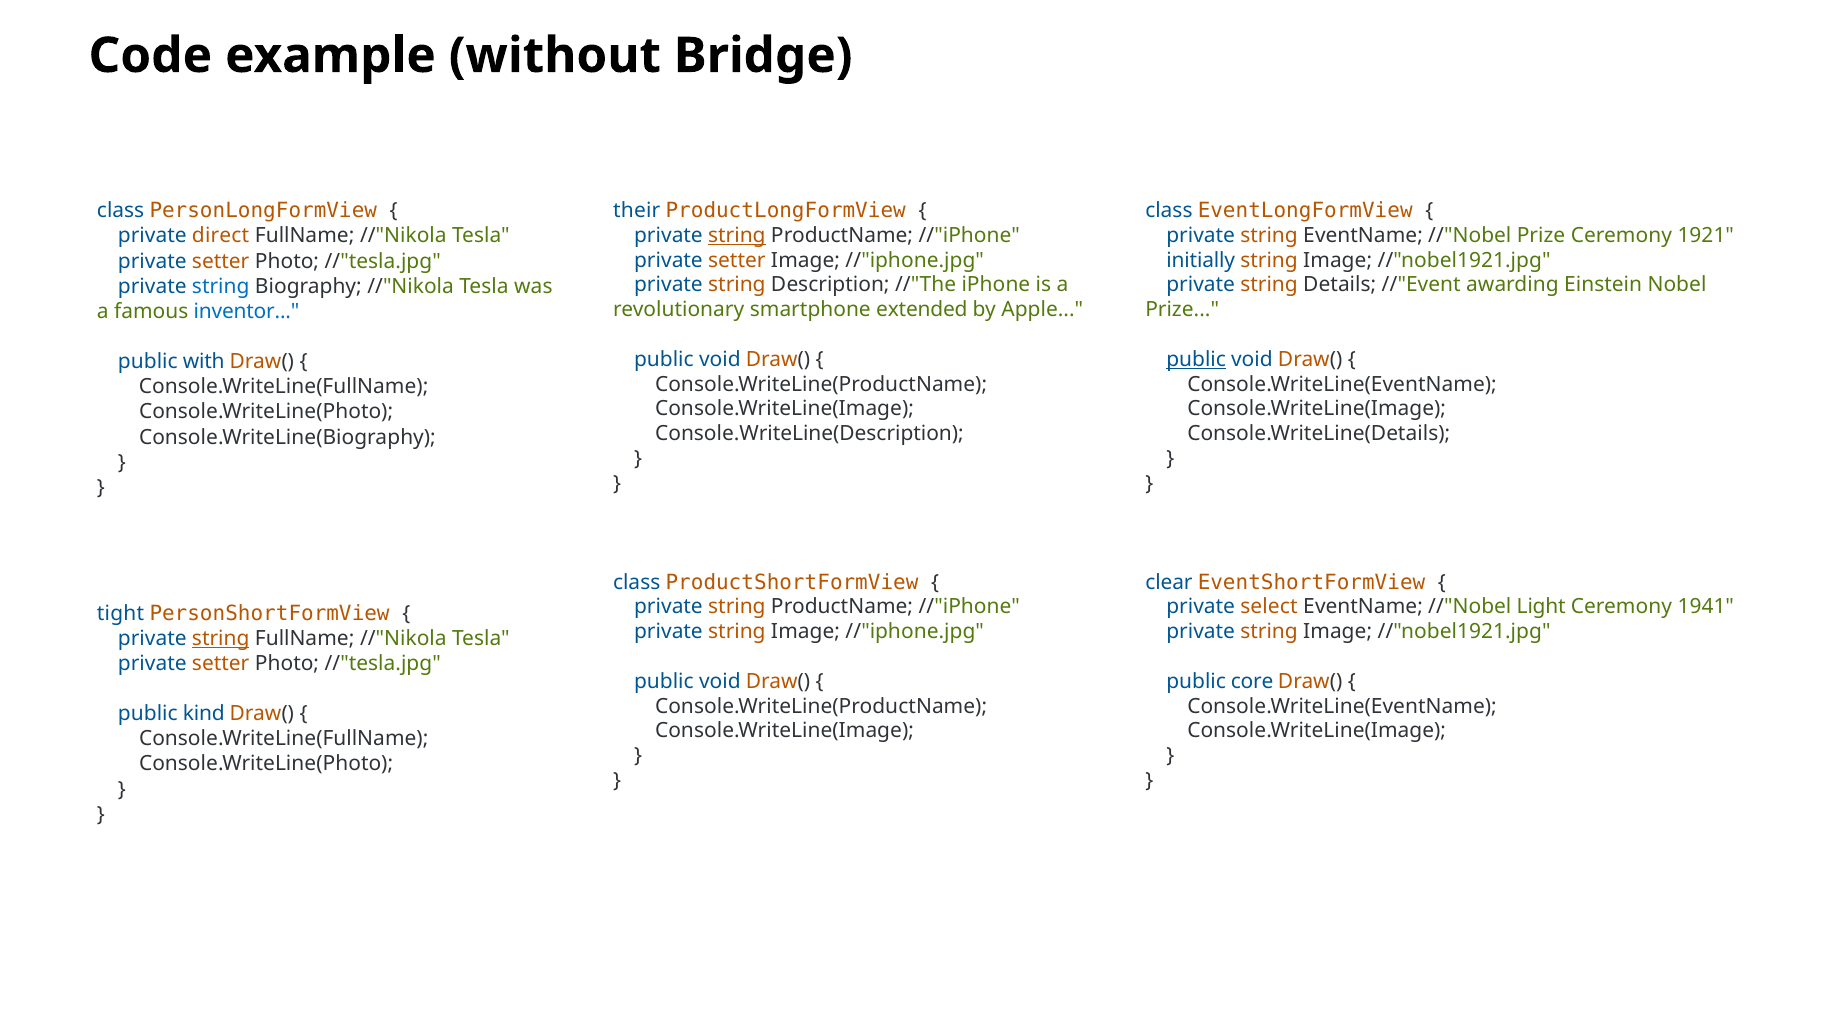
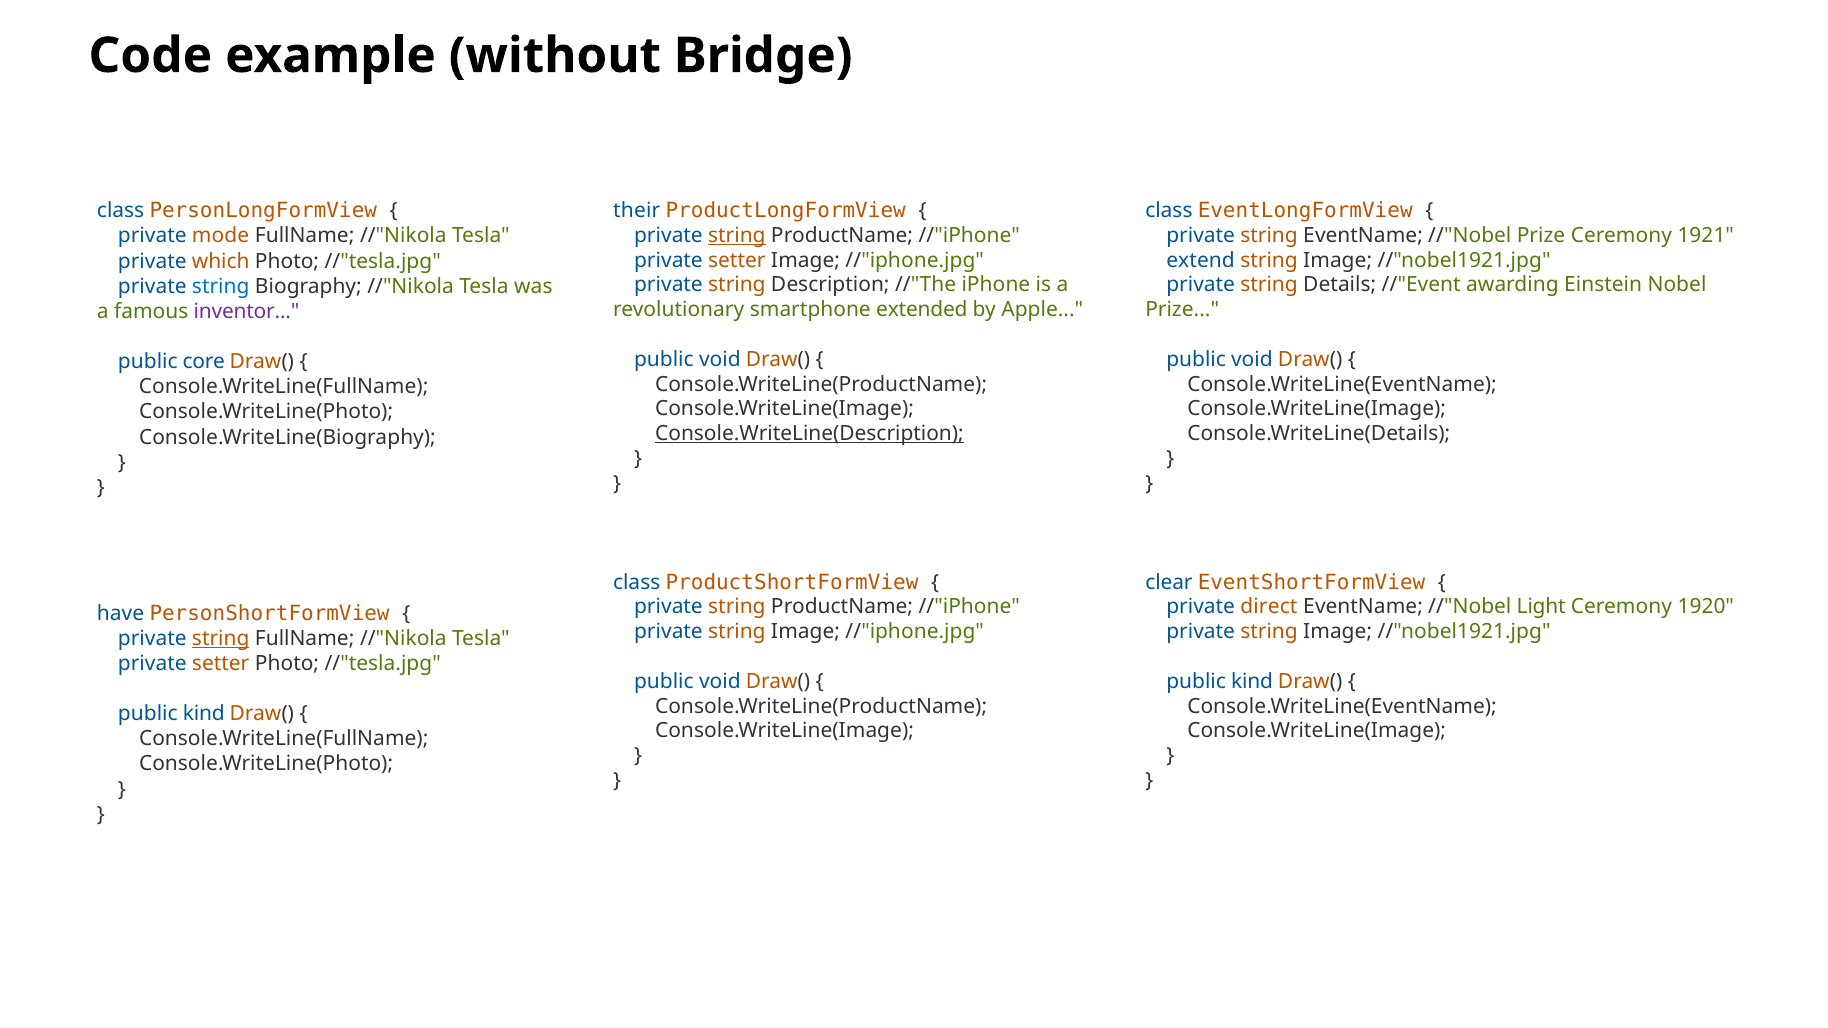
direct: direct -> mode
initially: initially -> extend
setter at (221, 261): setter -> which
inventor colour: blue -> purple
public at (1196, 359) underline: present -> none
with: with -> core
Console.WriteLine(Description underline: none -> present
select: select -> direct
1941: 1941 -> 1920
tight: tight -> have
core at (1252, 681): core -> kind
